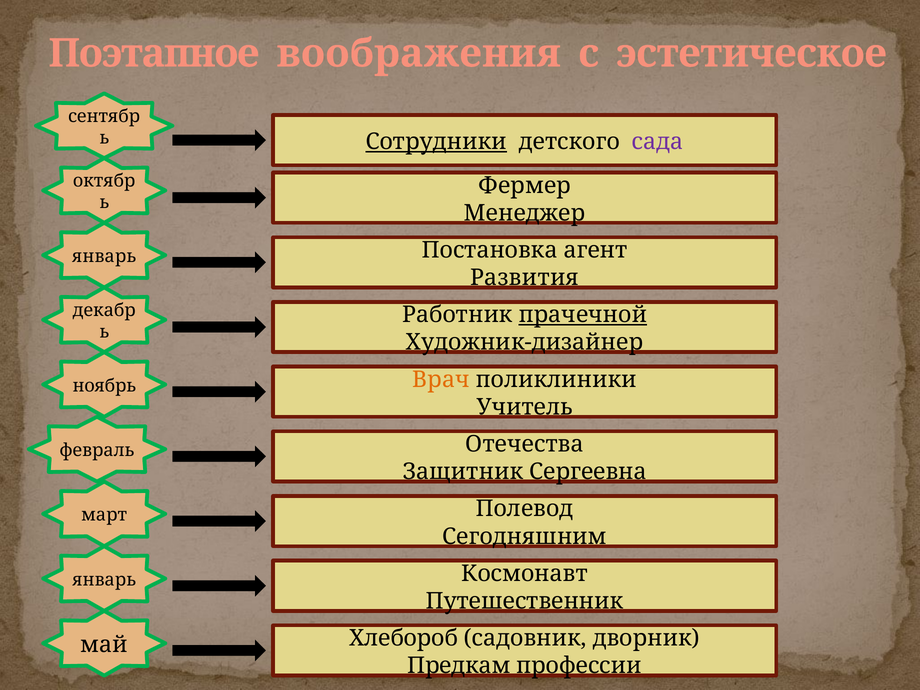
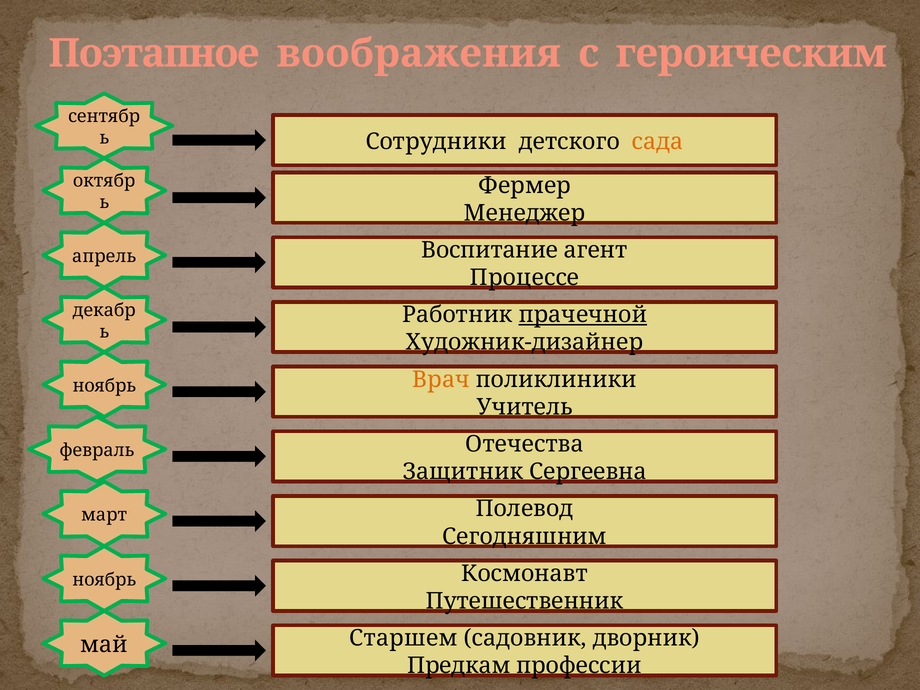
эстетическое: эстетическое -> героическим
Сотрудники underline: present -> none
сада colour: purple -> orange
Постановка: Постановка -> Воспитание
январь at (104, 256): январь -> апрель
Развития: Развития -> Процессе
январь at (104, 580): январь -> ноябрь
Хлебороб: Хлебороб -> Старшем
